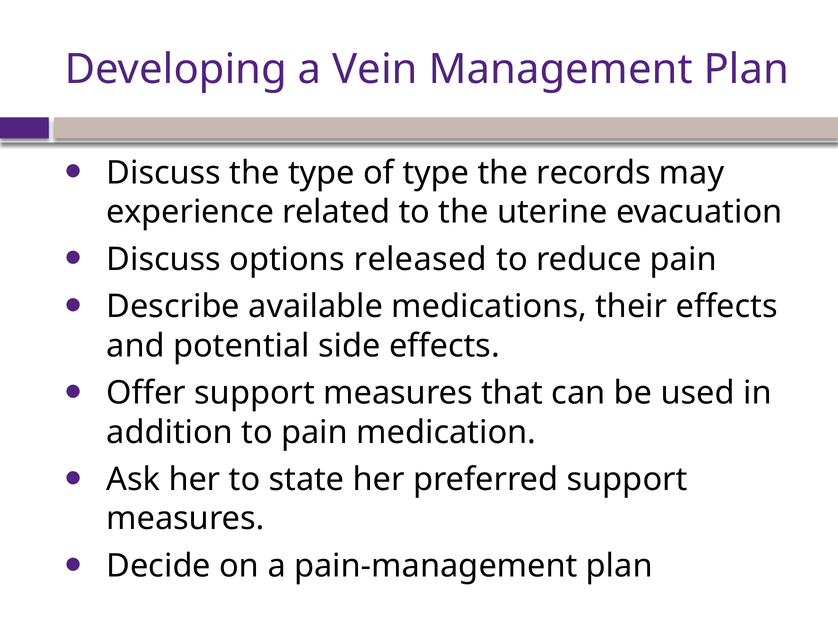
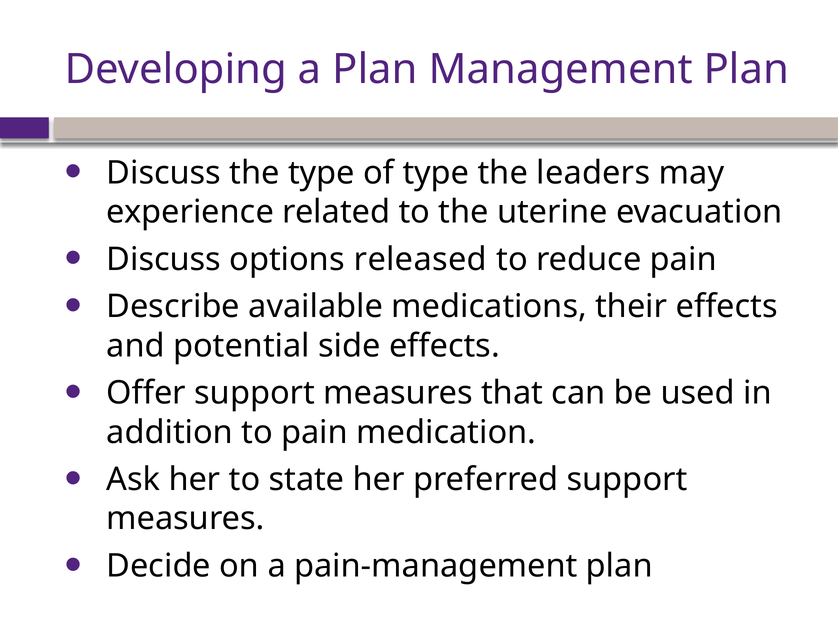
a Vein: Vein -> Plan
records: records -> leaders
